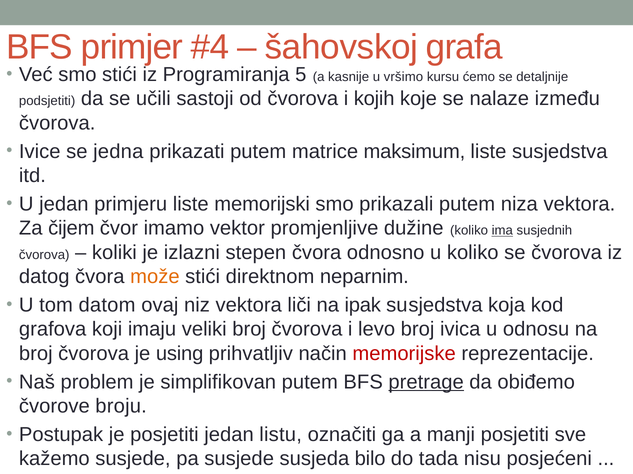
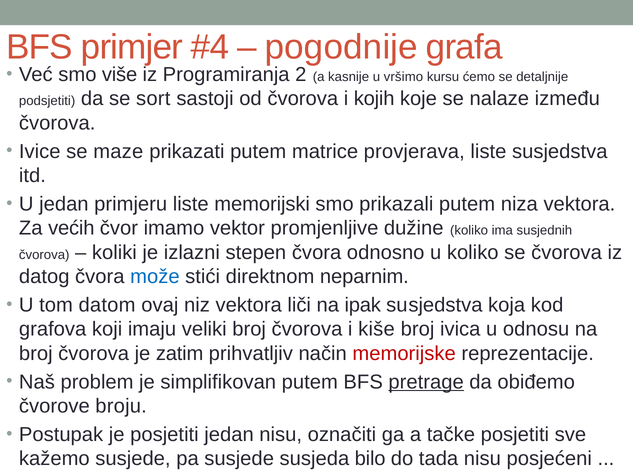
šahovskoj: šahovskoj -> pogodnije
smo stići: stići -> više
5: 5 -> 2
učili: učili -> sort
jedna: jedna -> maze
maksimum: maksimum -> provjerava
čijem: čijem -> većih
ima underline: present -> none
može colour: orange -> blue
levo: levo -> kiše
using: using -> zatim
jedan listu: listu -> nisu
manji: manji -> tačke
